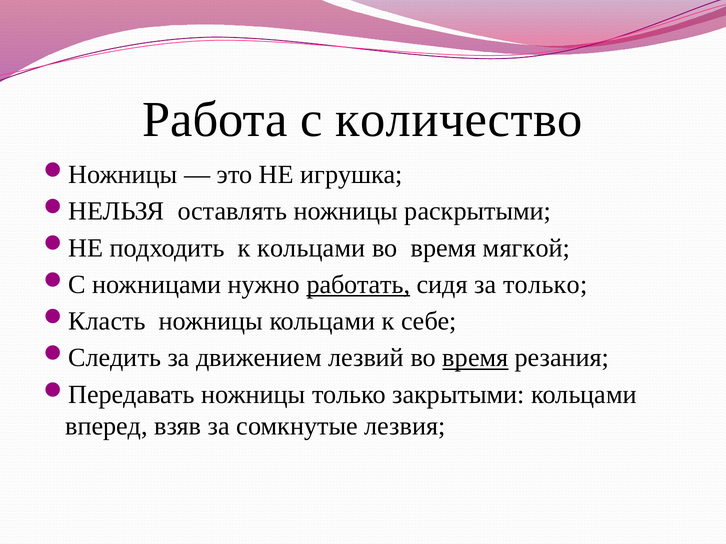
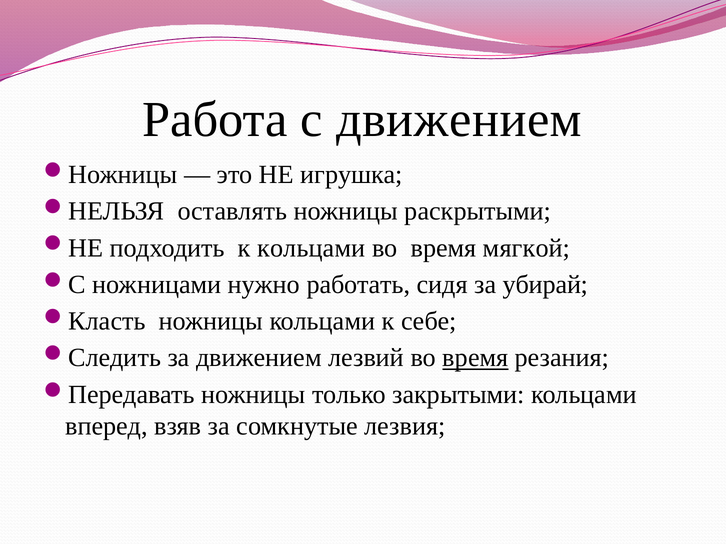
с количество: количество -> движением
работать underline: present -> none
за только: только -> убирай
